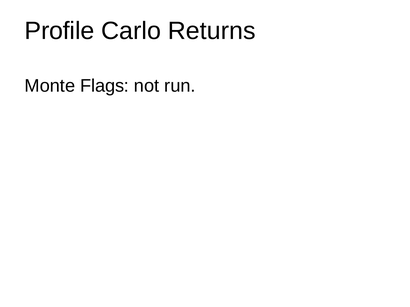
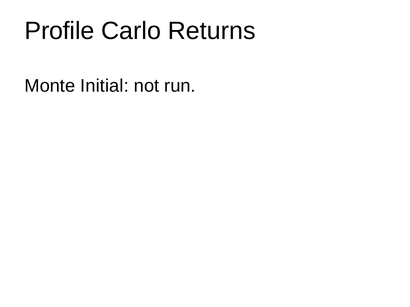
Flags: Flags -> Initial
